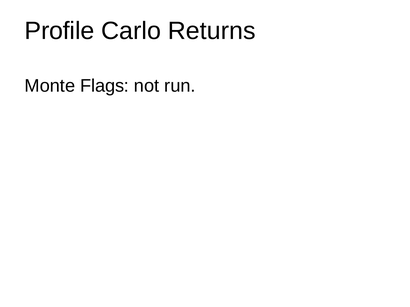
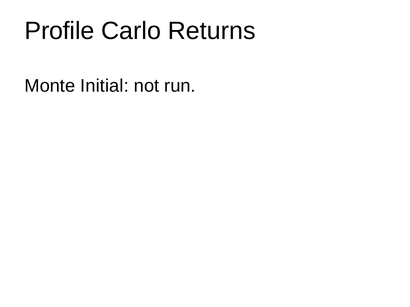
Flags: Flags -> Initial
